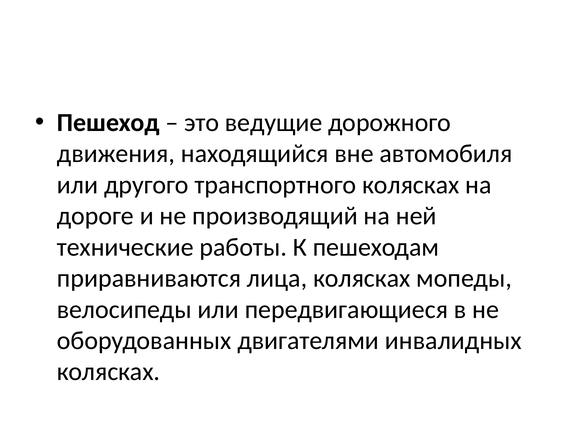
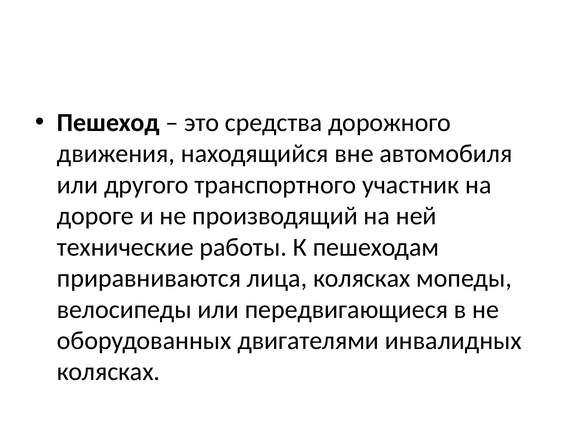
ведущие: ведущие -> средства
транспортного колясках: колясках -> участник
